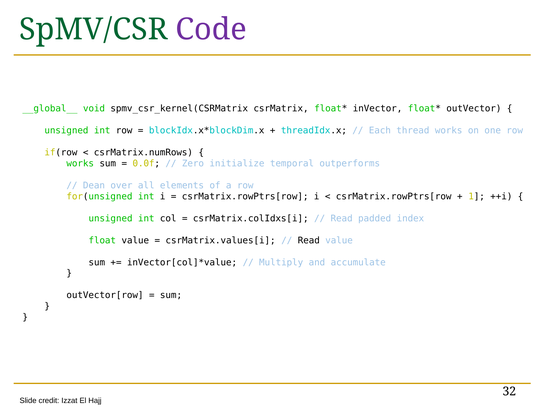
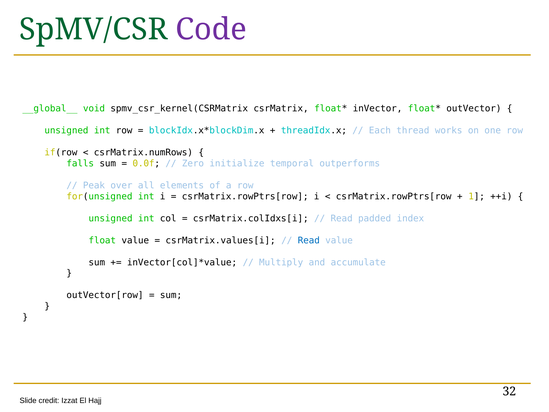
works at (80, 163): works -> falls
Dean: Dean -> Peak
Read at (309, 240) colour: black -> blue
